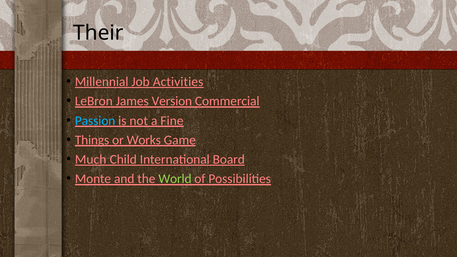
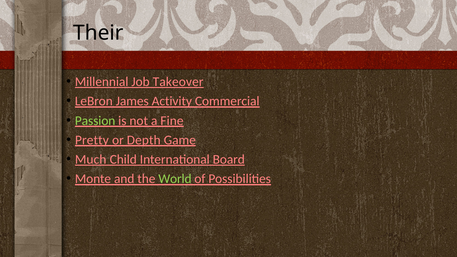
Activities: Activities -> Takeover
Version: Version -> Activity
Passion colour: light blue -> light green
Things: Things -> Pretty
Works: Works -> Depth
